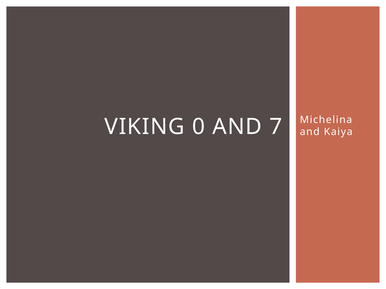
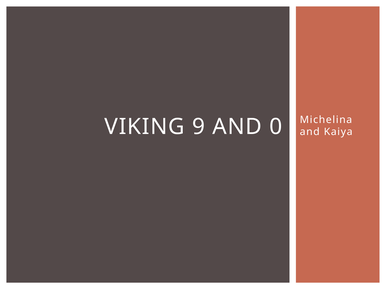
0: 0 -> 9
7: 7 -> 0
